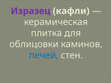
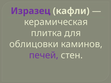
печей colour: blue -> purple
